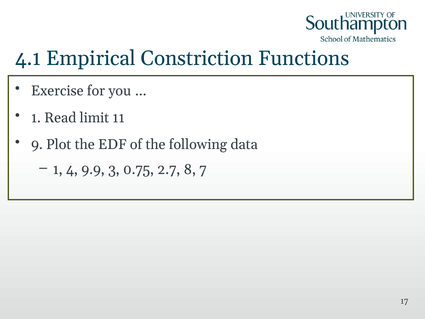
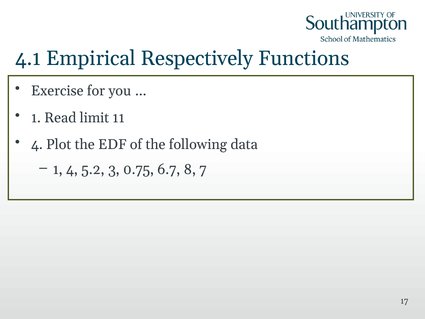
Constriction: Constriction -> Respectively
9 at (37, 144): 9 -> 4
9.9: 9.9 -> 5.2
2.7: 2.7 -> 6.7
